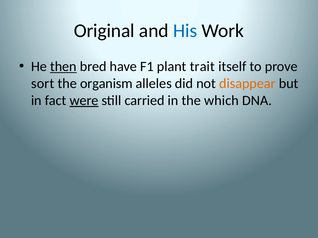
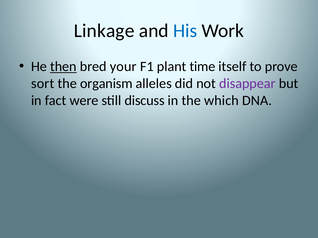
Original: Original -> Linkage
have: have -> your
trait: trait -> time
disappear colour: orange -> purple
were underline: present -> none
carried: carried -> discuss
